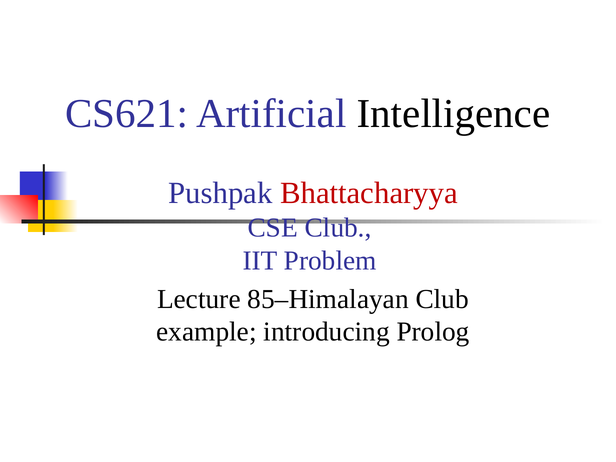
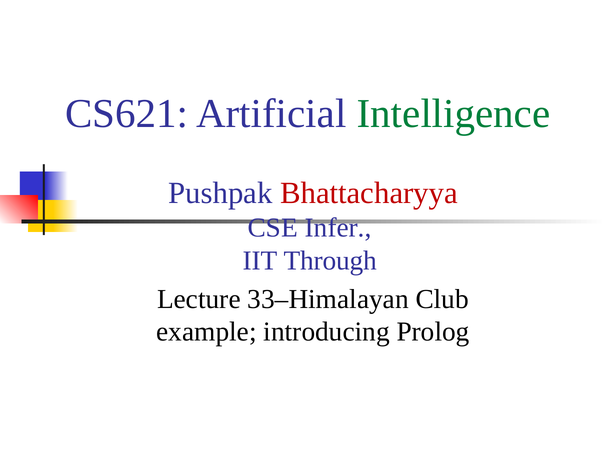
Intelligence colour: black -> green
CSE Club: Club -> Infer
Problem: Problem -> Through
85–Himalayan: 85–Himalayan -> 33–Himalayan
